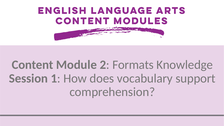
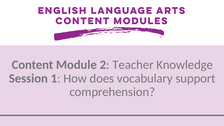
Formats: Formats -> Teacher
